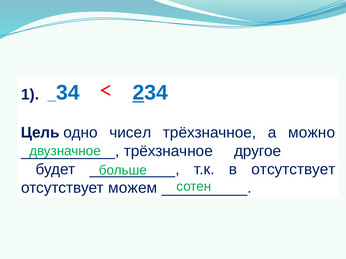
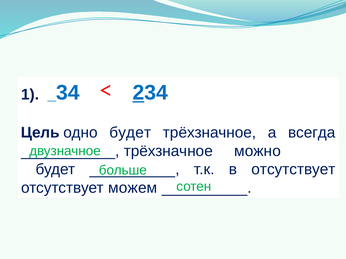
одно чисел: чисел -> будет
можно: можно -> всегда
другое: другое -> можно
